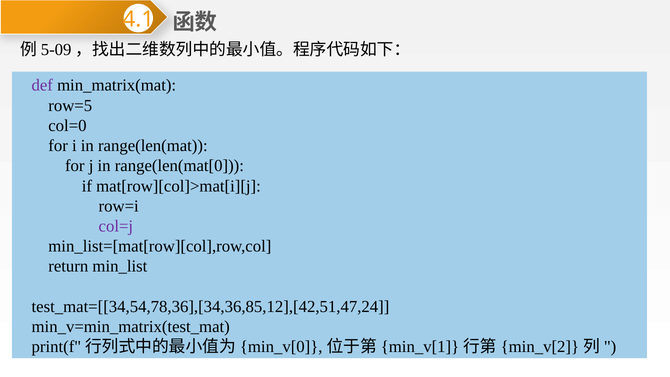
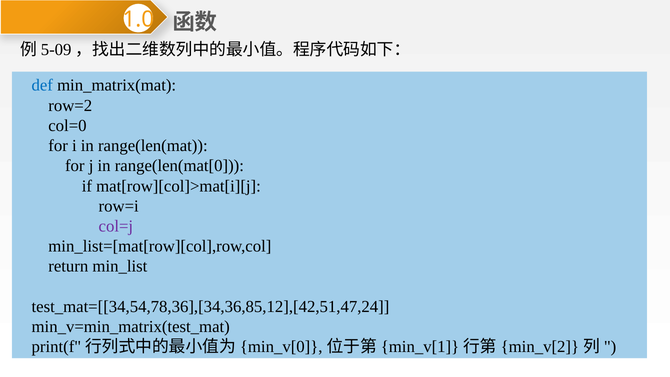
4.1: 4.1 -> 1.0
def colour: purple -> blue
row=5: row=5 -> row=2
